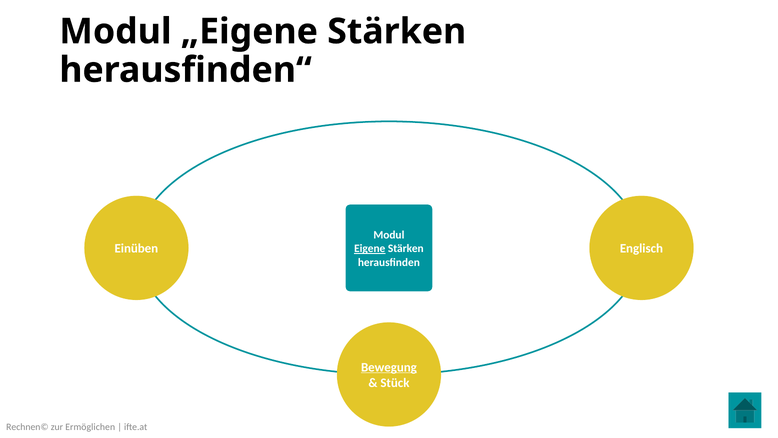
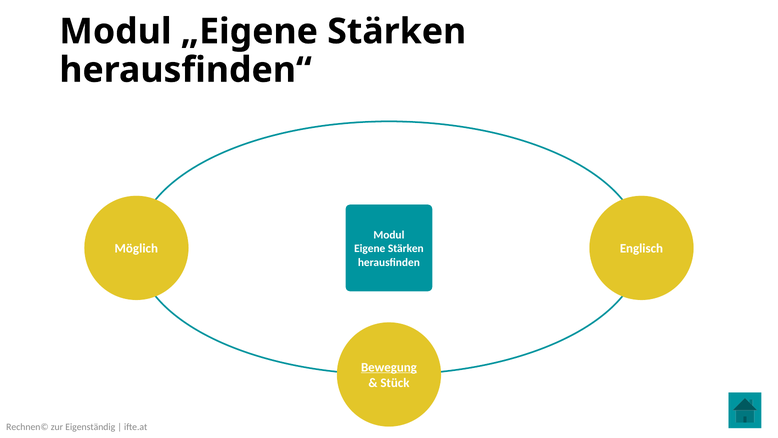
Einüben: Einüben -> Möglich
Eigene underline: present -> none
Ermöglichen: Ermöglichen -> Eigenständig
